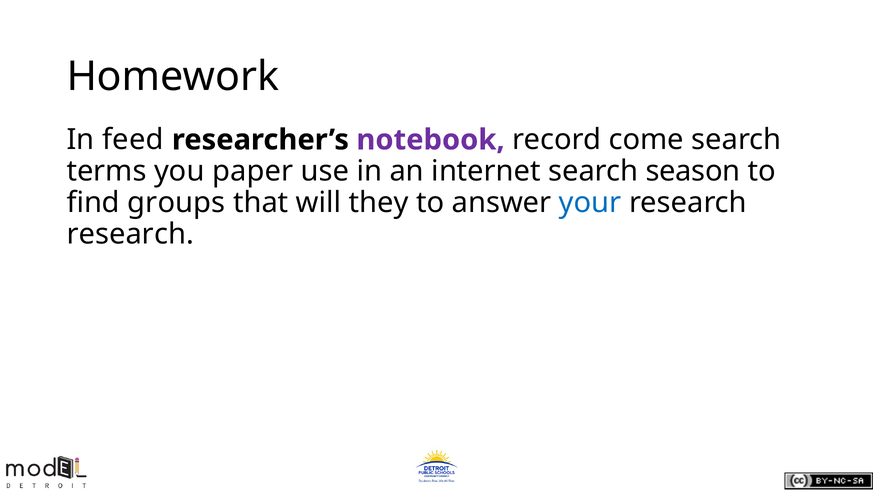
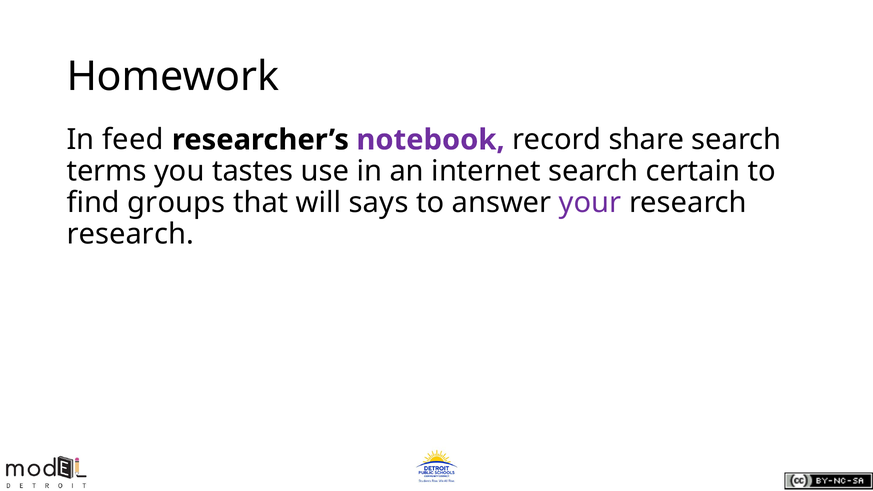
come: come -> share
paper: paper -> tastes
season: season -> certain
they: they -> says
your colour: blue -> purple
